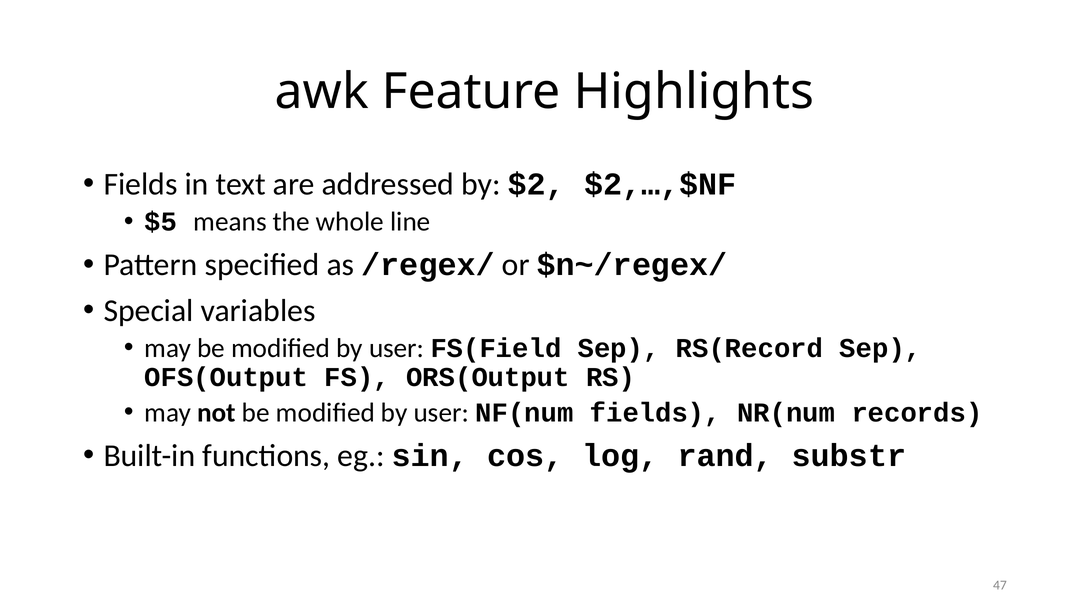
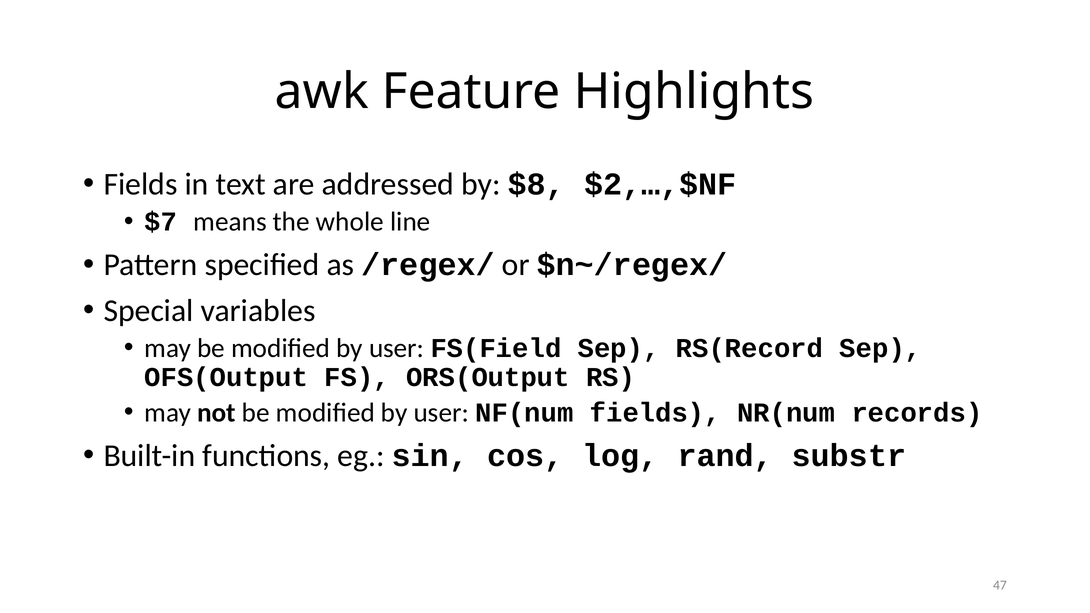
$2: $2 -> $8
$5: $5 -> $7
